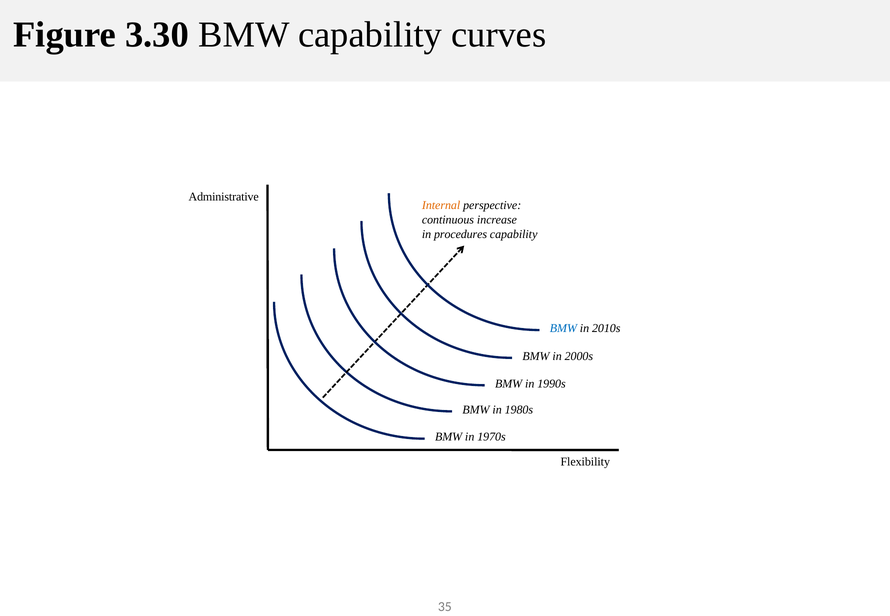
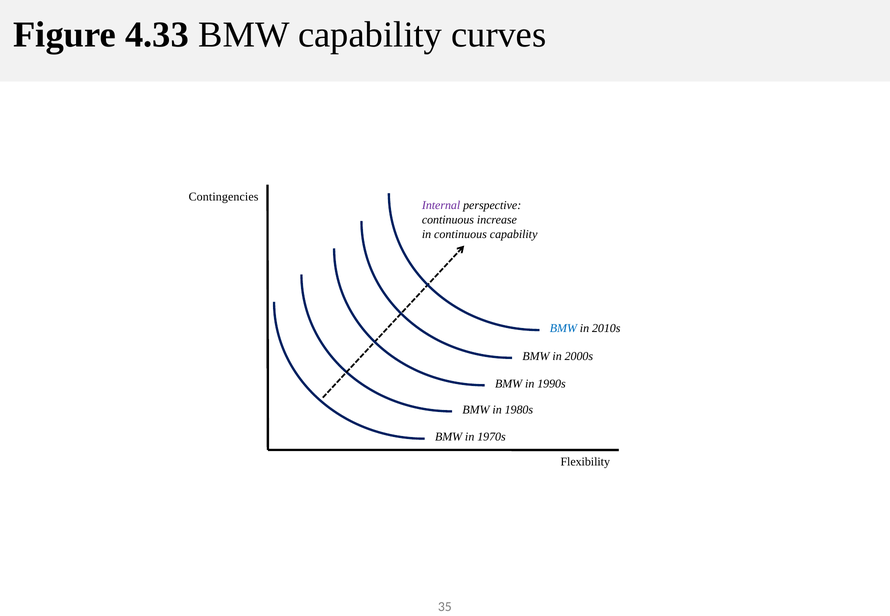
3.30: 3.30 -> 4.33
Administrative: Administrative -> Contingencies
Internal colour: orange -> purple
in procedures: procedures -> continuous
